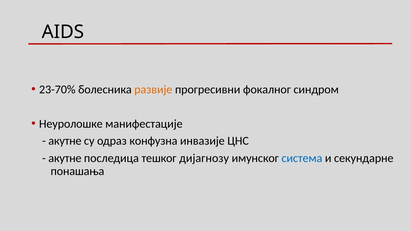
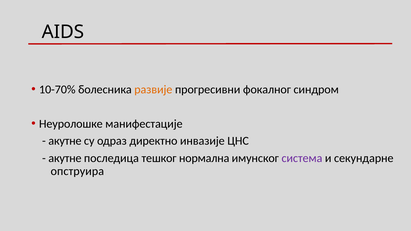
23-70%: 23-70% -> 10-70%
конфузна: конфузна -> директно
дијагнозу: дијагнозу -> нормална
система colour: blue -> purple
понашања: понашања -> опструира
